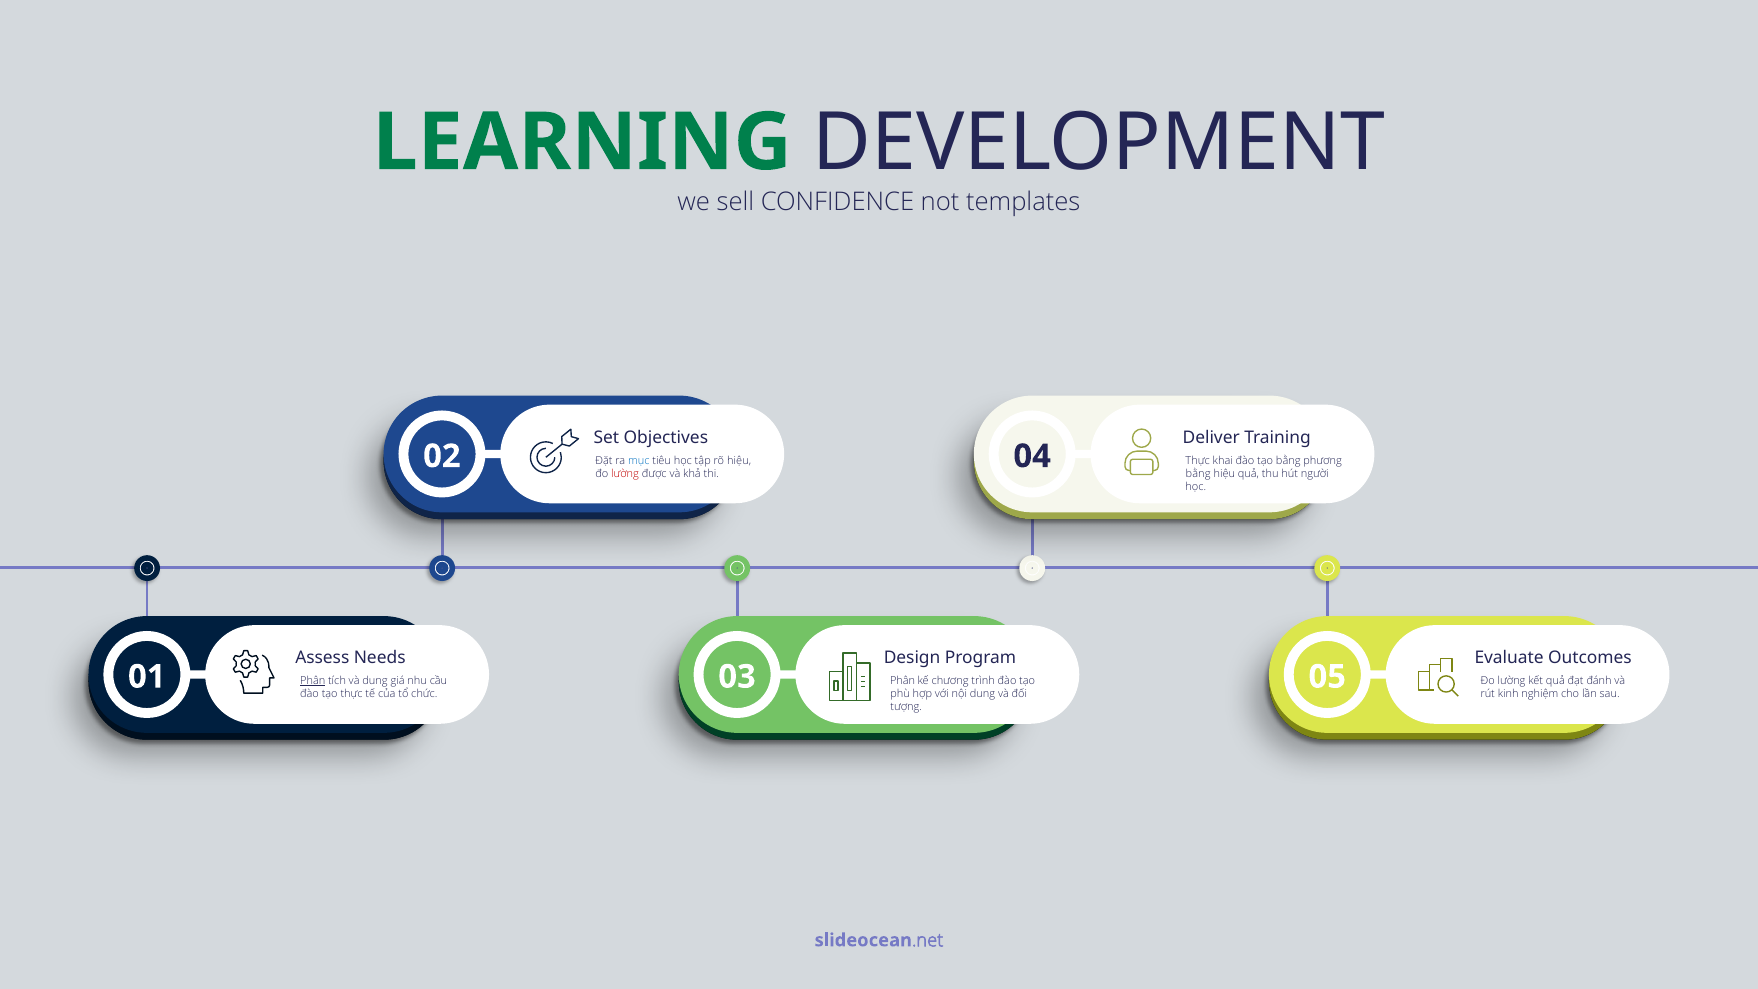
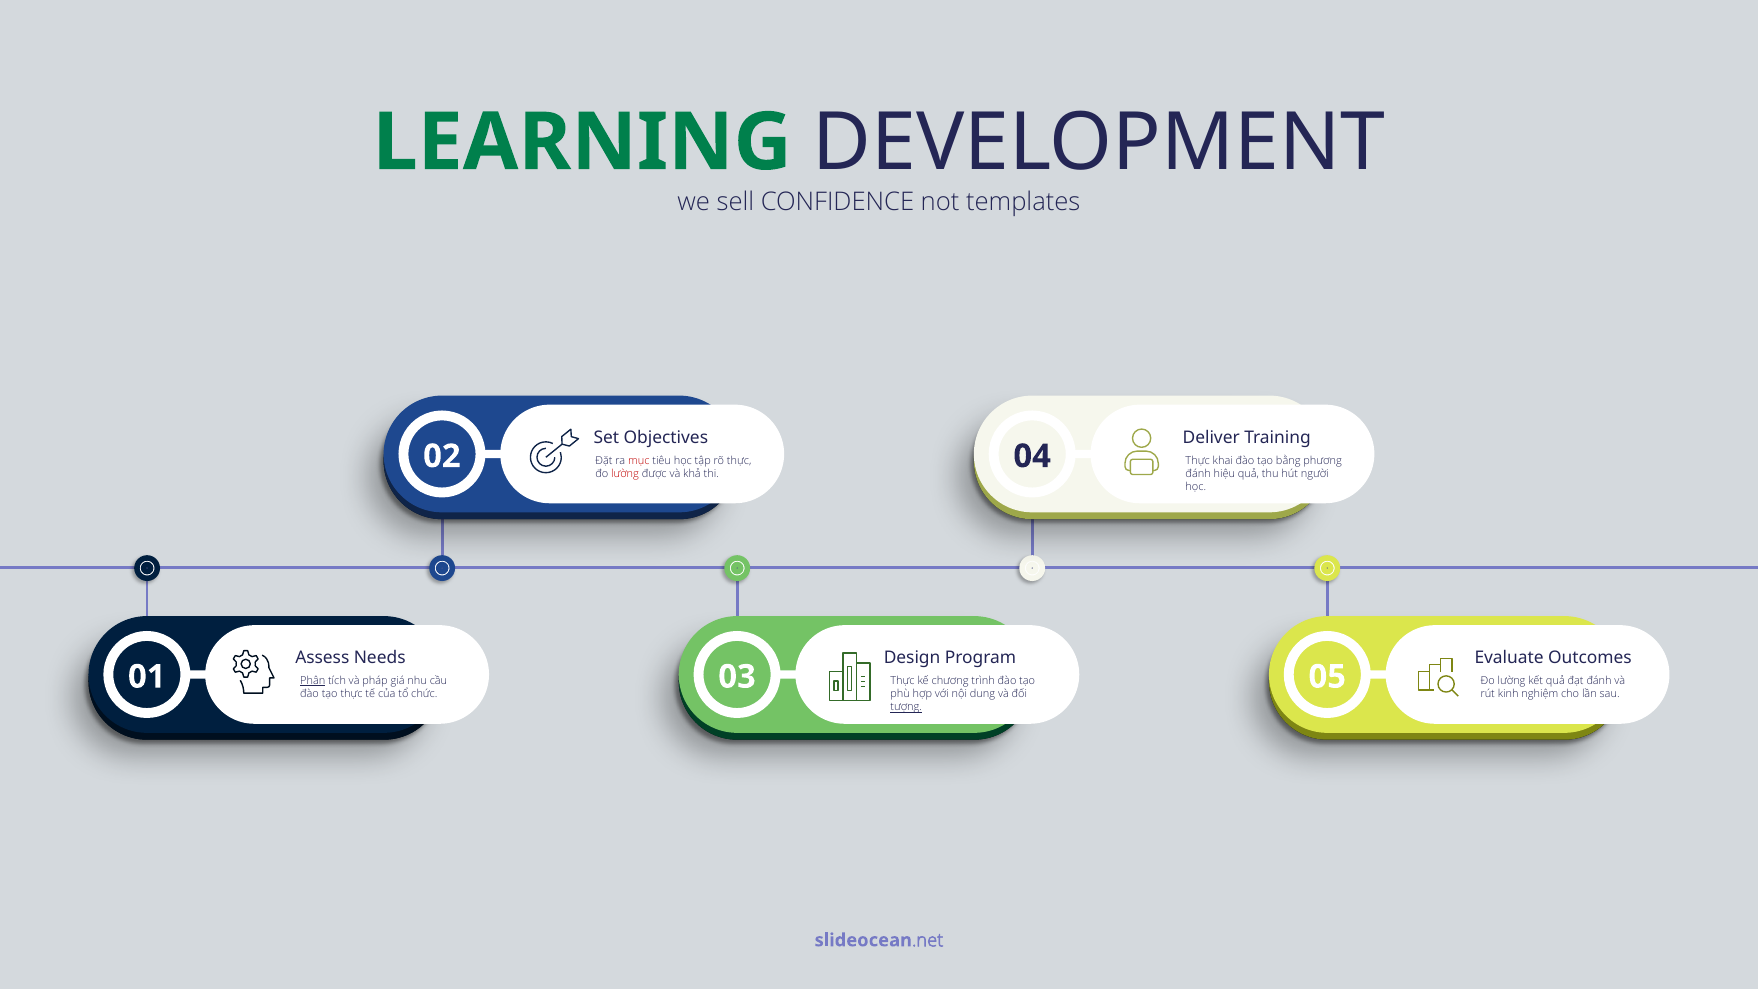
mục colour: blue -> red
rõ hiệu: hiệu -> thực
bằng at (1198, 474): bằng -> đánh
và dung: dung -> pháp
Phân at (903, 681): Phân -> Thực
tượng underline: none -> present
